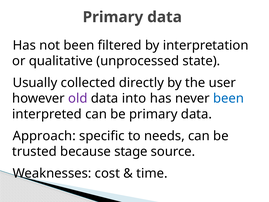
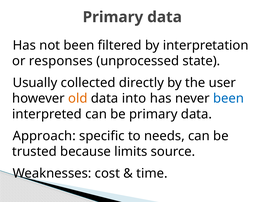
qualitative: qualitative -> responses
old colour: purple -> orange
stage: stage -> limits
